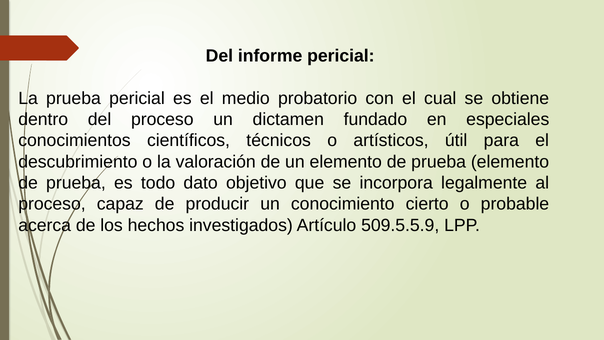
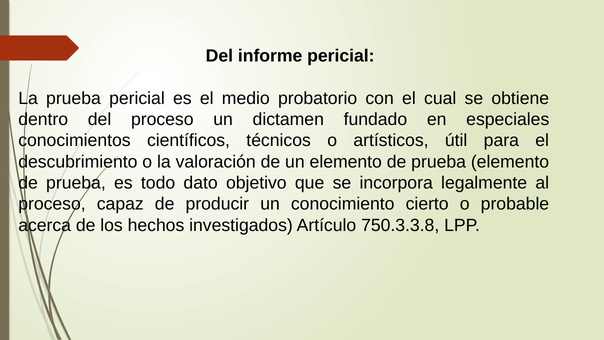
509.5.5.9: 509.5.5.9 -> 750.3.3.8
